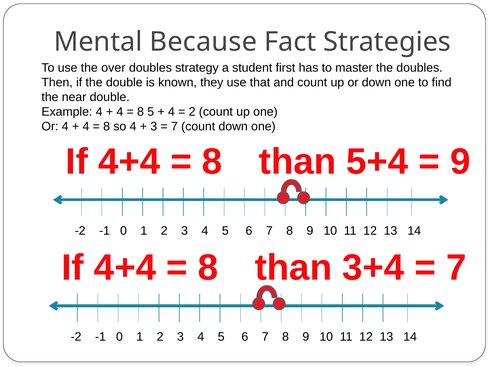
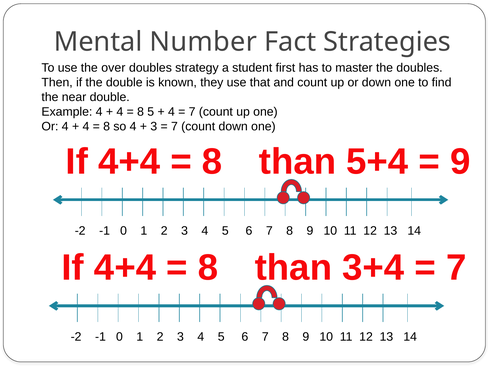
Because: Because -> Number
2 at (192, 112): 2 -> 7
